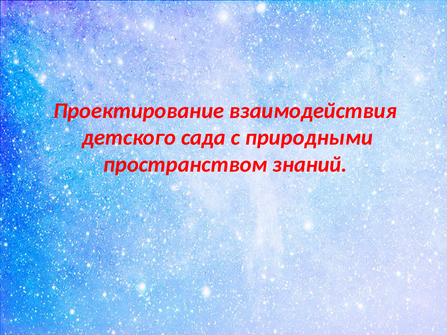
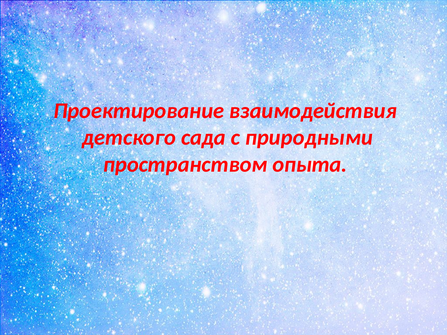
знаний: знаний -> опыта
